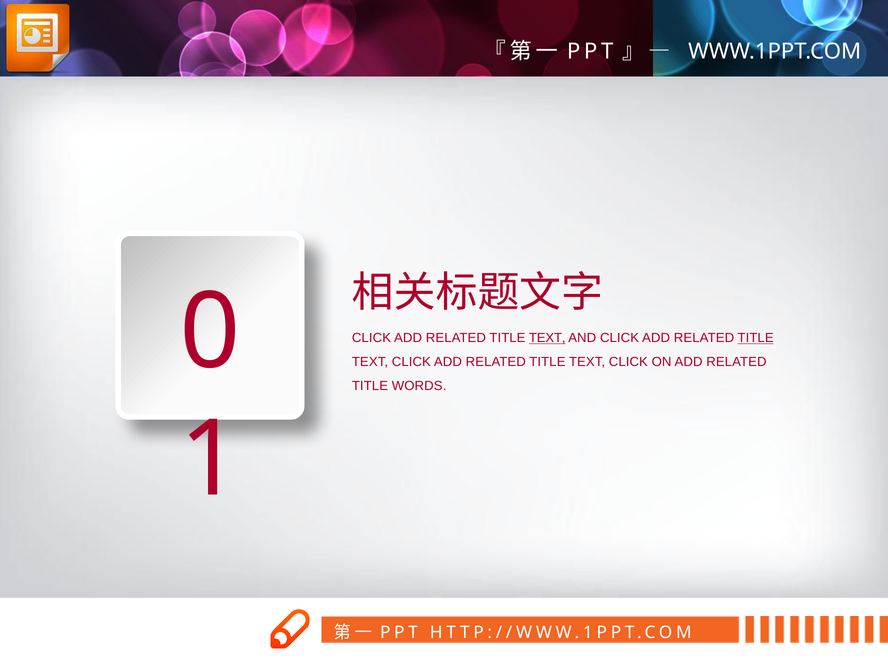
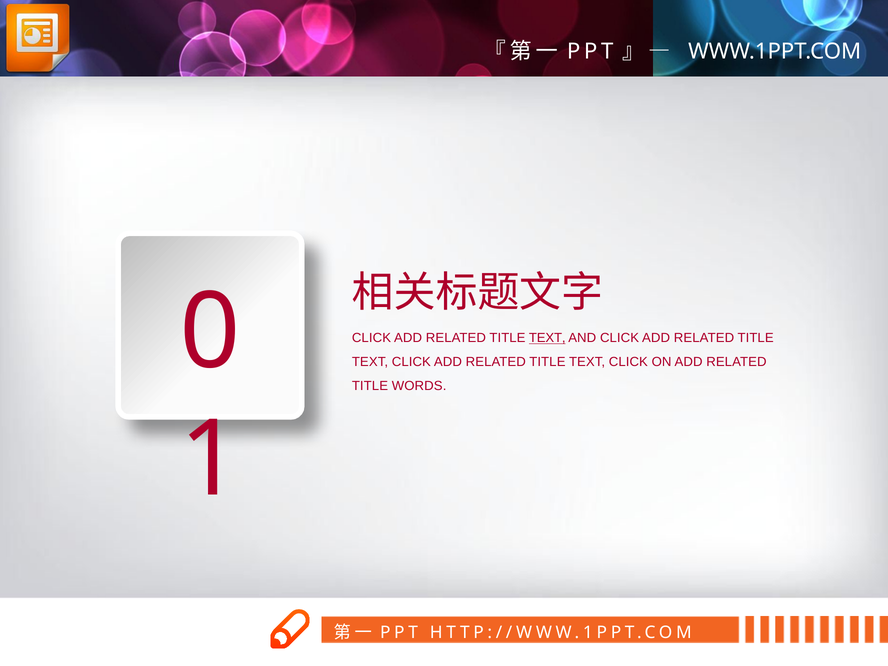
TITLE at (756, 338) underline: present -> none
